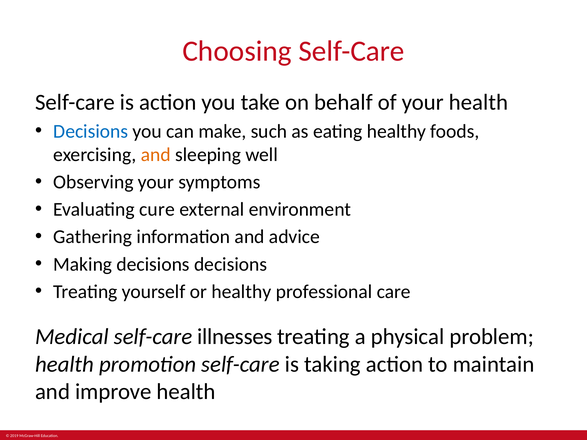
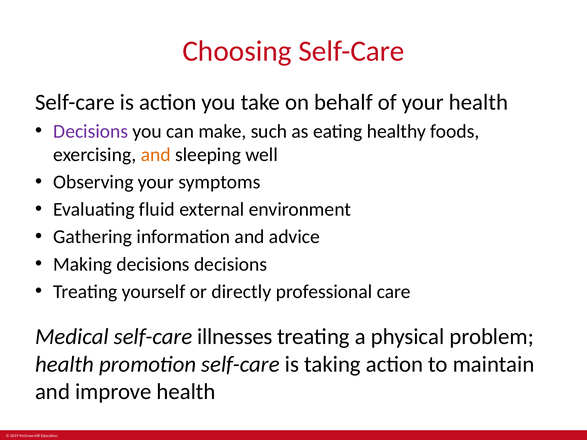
Decisions at (91, 131) colour: blue -> purple
cure: cure -> fluid
or healthy: healthy -> directly
